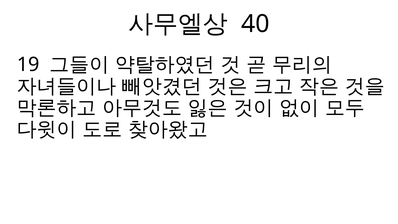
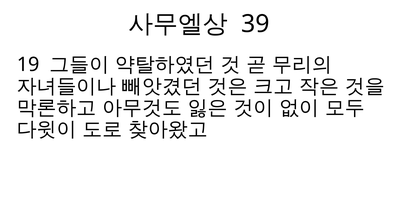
40: 40 -> 39
